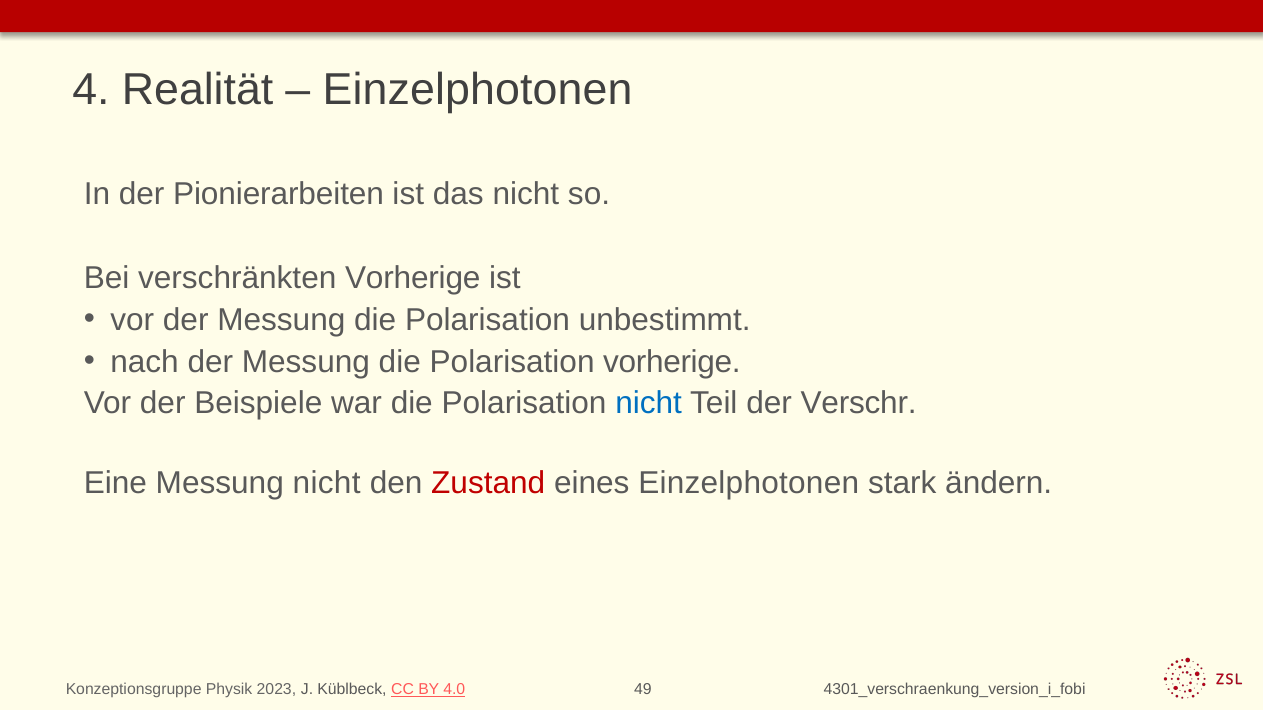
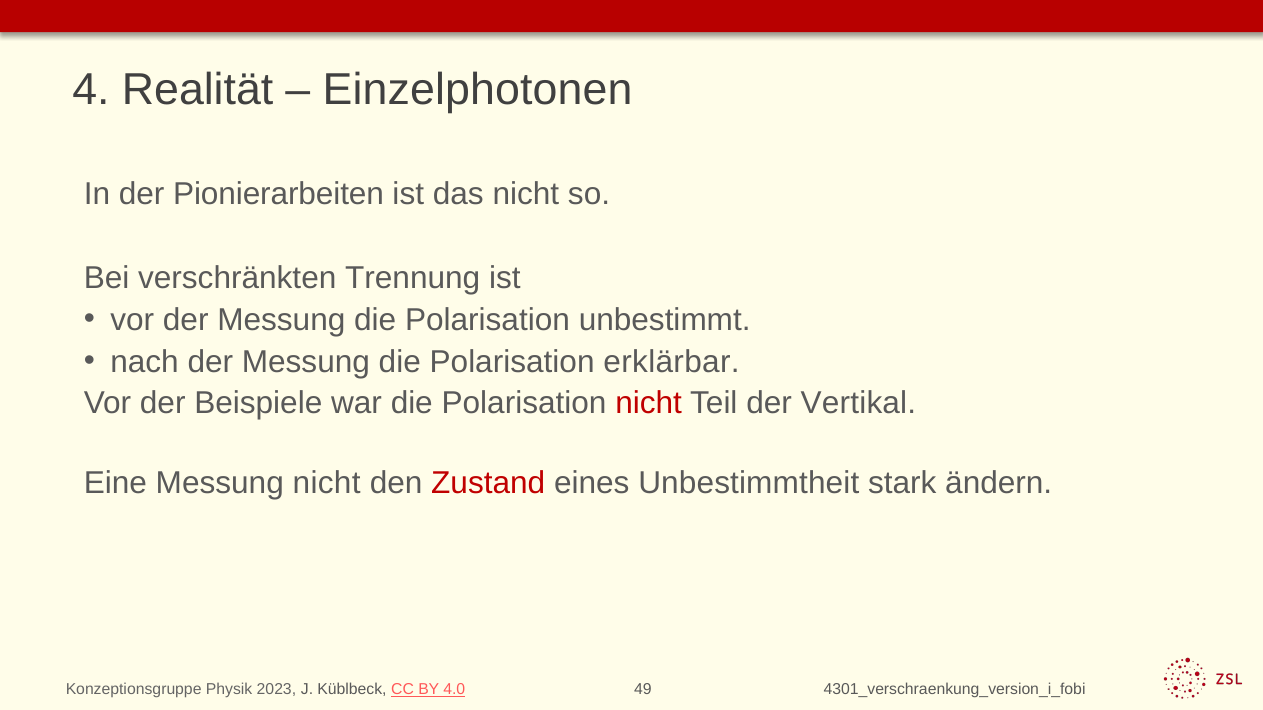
verschränkten Vorherige: Vorherige -> Trennung
Polarisation vorherige: vorherige -> erklärbar
nicht at (649, 404) colour: blue -> red
Verschr: Verschr -> Vertikal
eines Einzelphotonen: Einzelphotonen -> Unbestimmtheit
